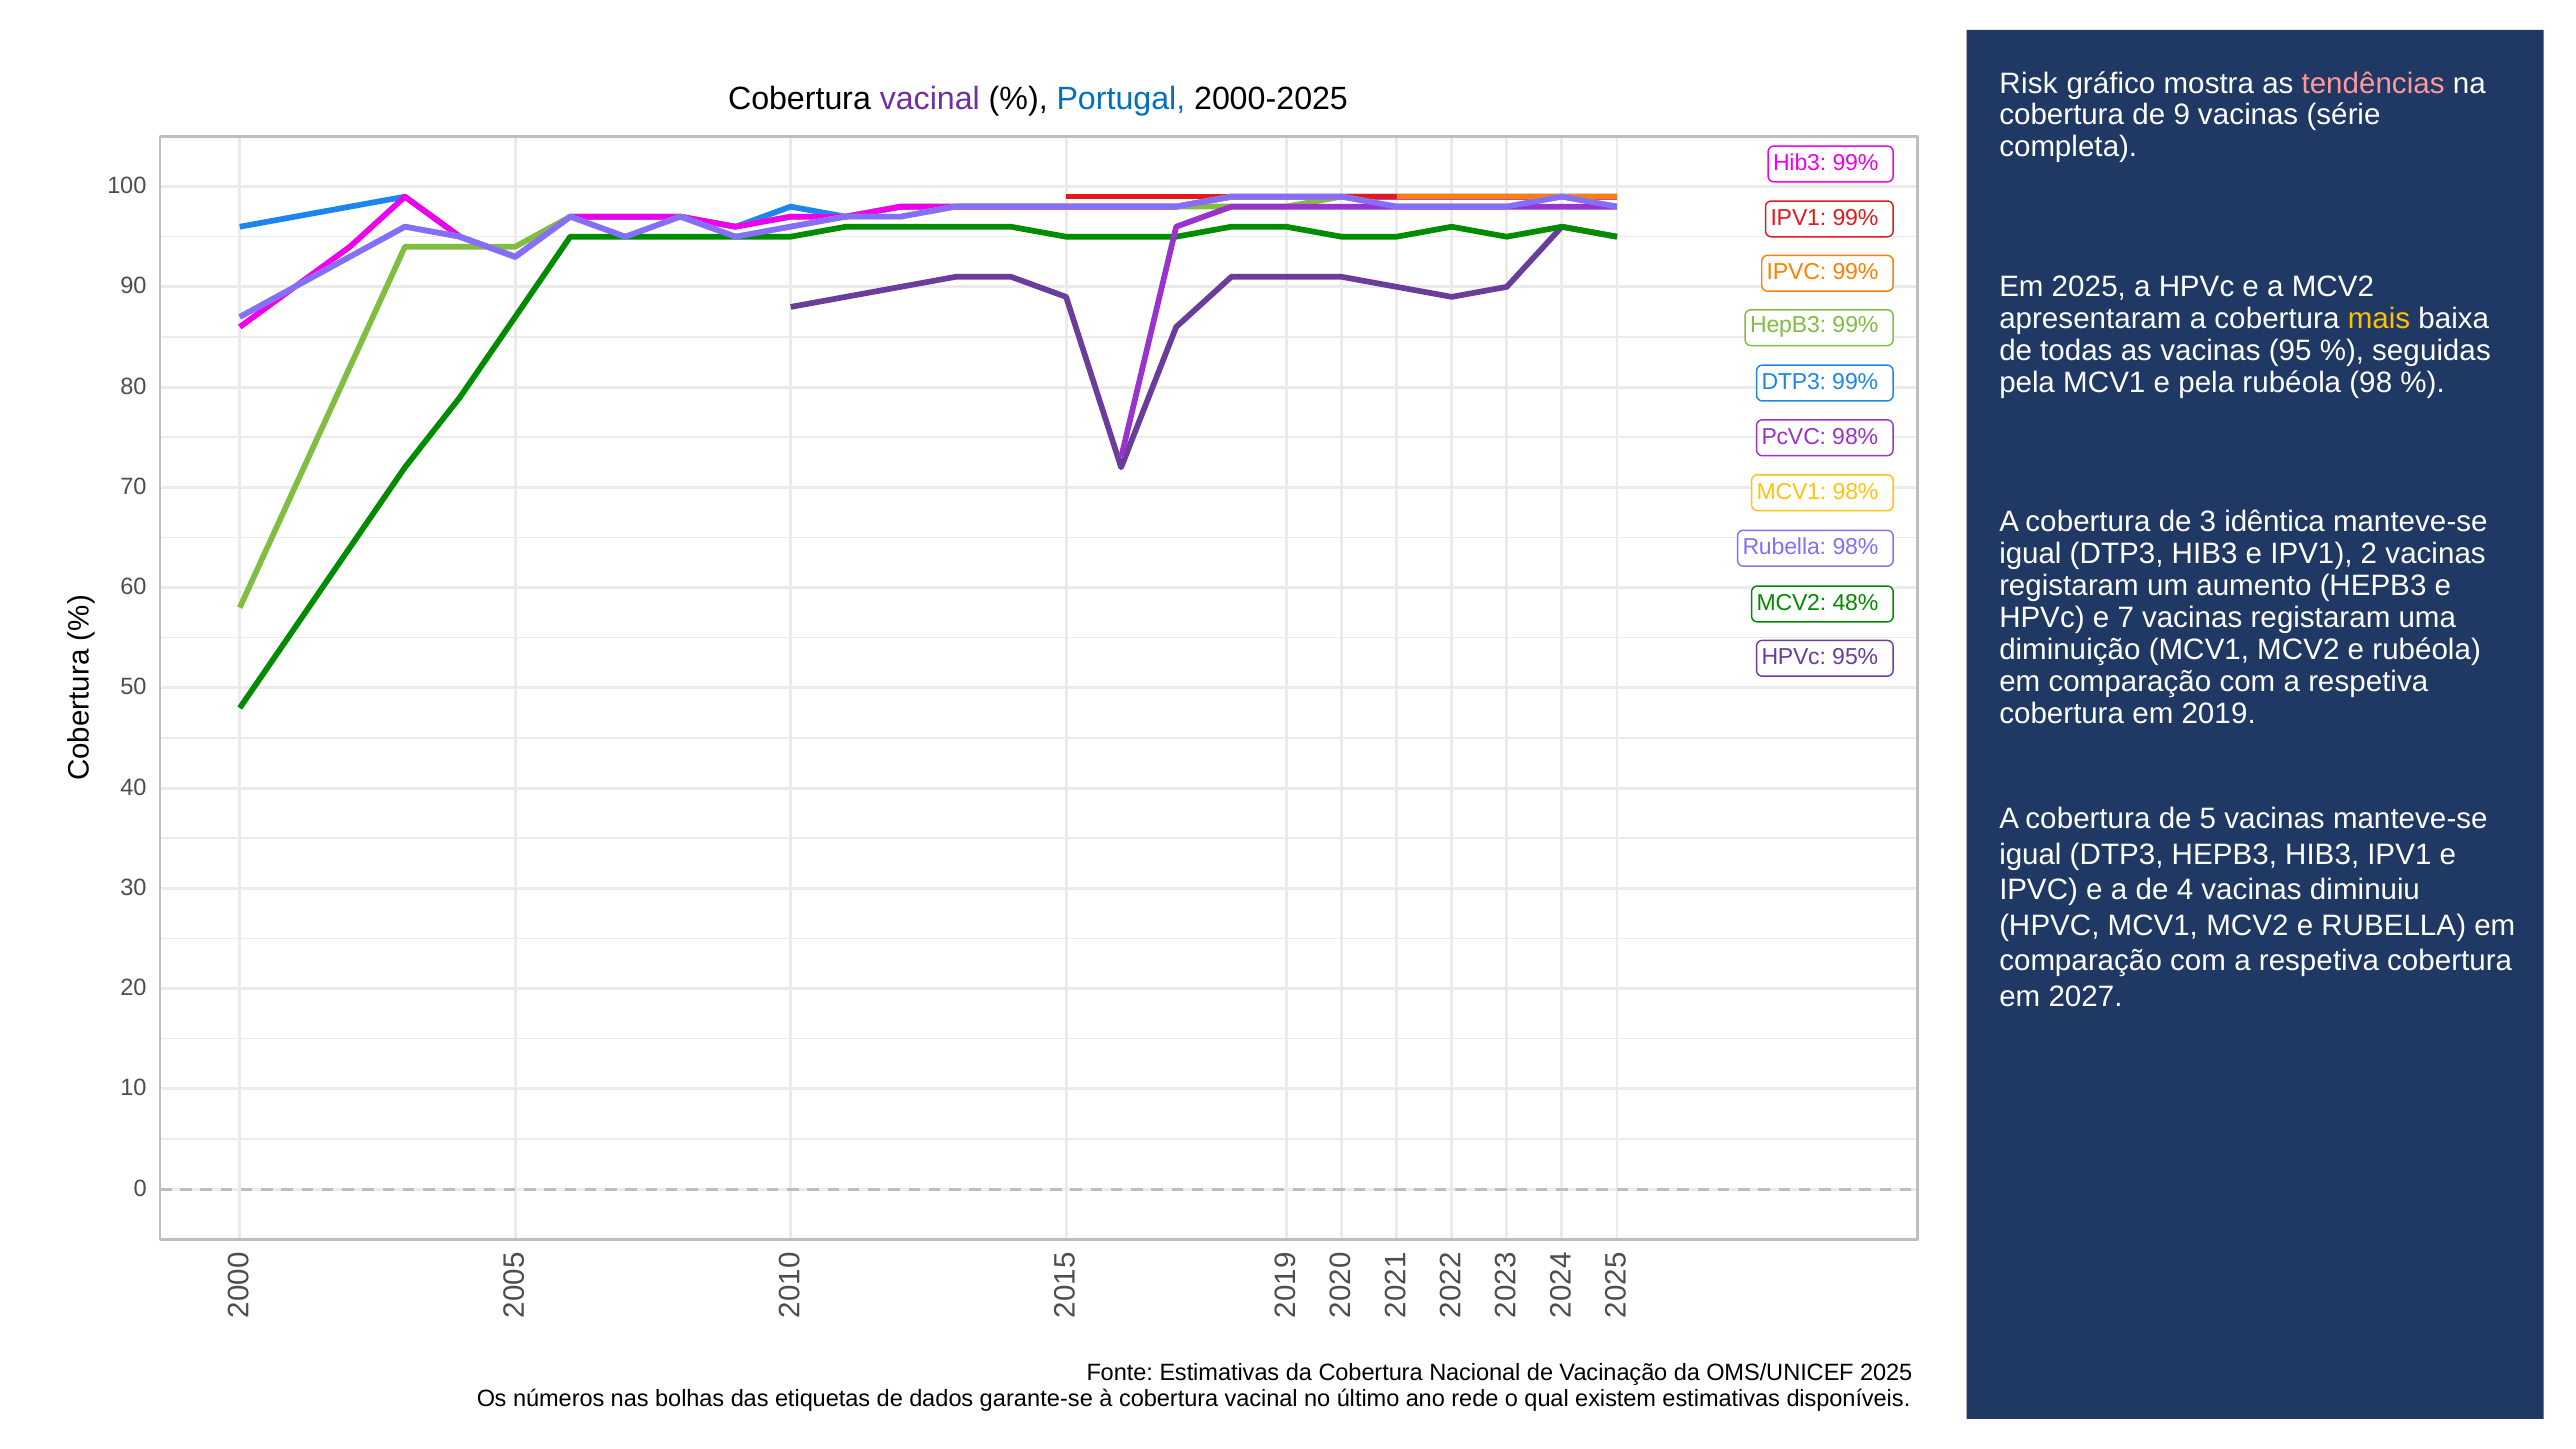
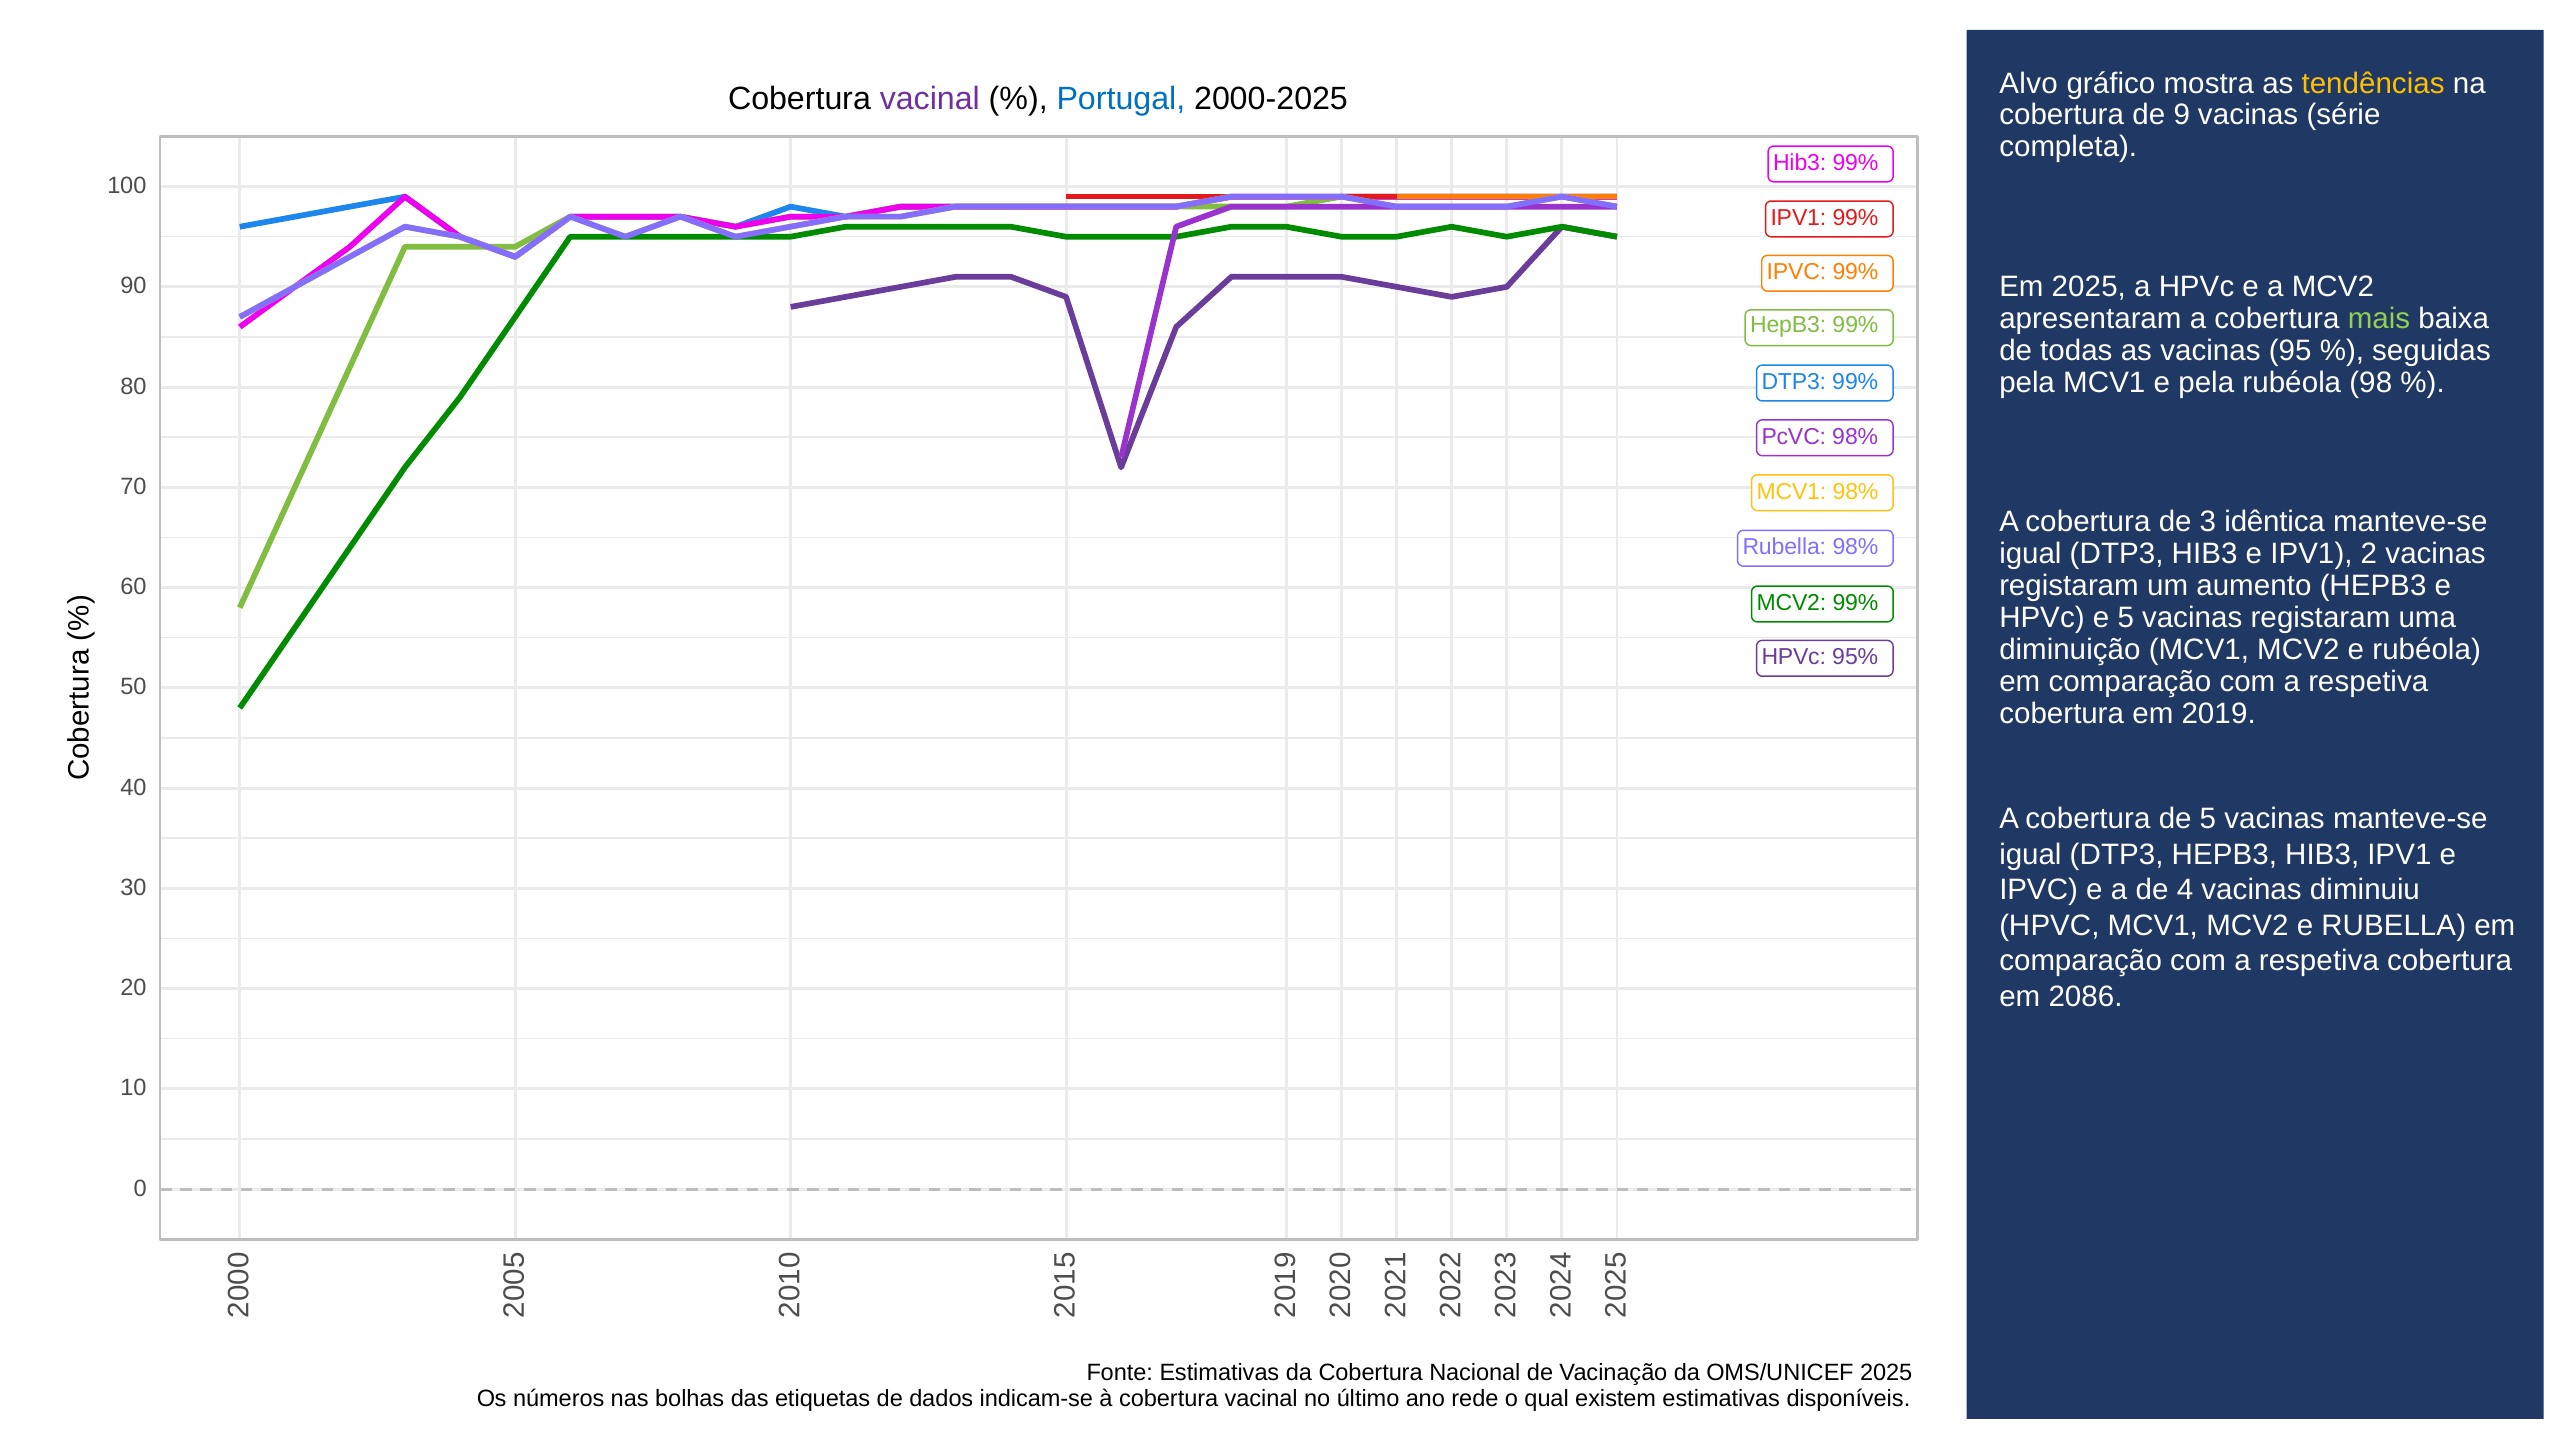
Risk: Risk -> Alvo
tendências colour: pink -> yellow
mais colour: yellow -> light green
MCV2 48%: 48% -> 99%
e 7: 7 -> 5
2027: 2027 -> 2086
garante-se: garante-se -> indicam-se
